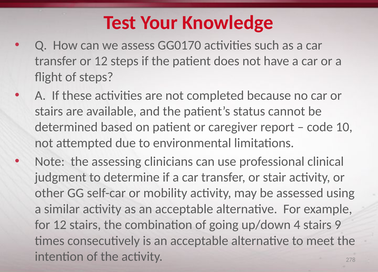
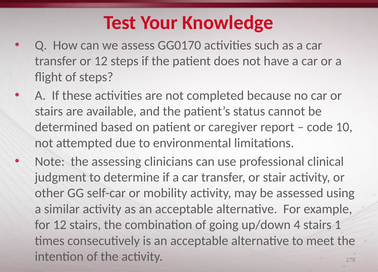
9: 9 -> 1
